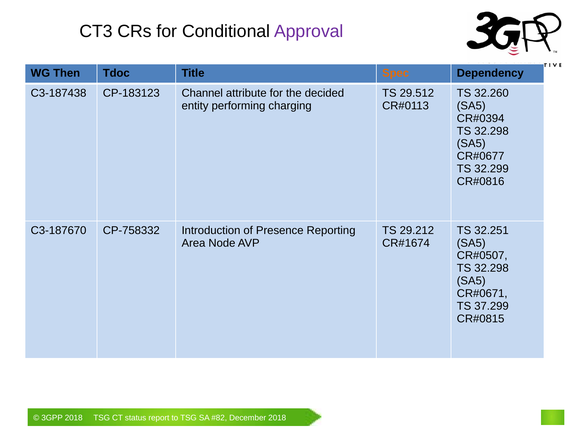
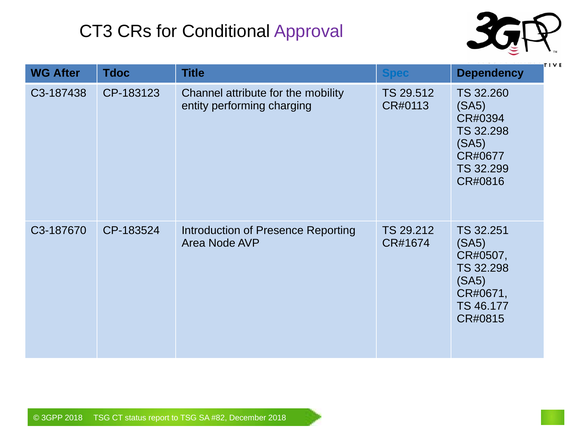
Then: Then -> After
Spec colour: orange -> blue
decided: decided -> mobility
CP-758332: CP-758332 -> CP-183524
37.299: 37.299 -> 46.177
